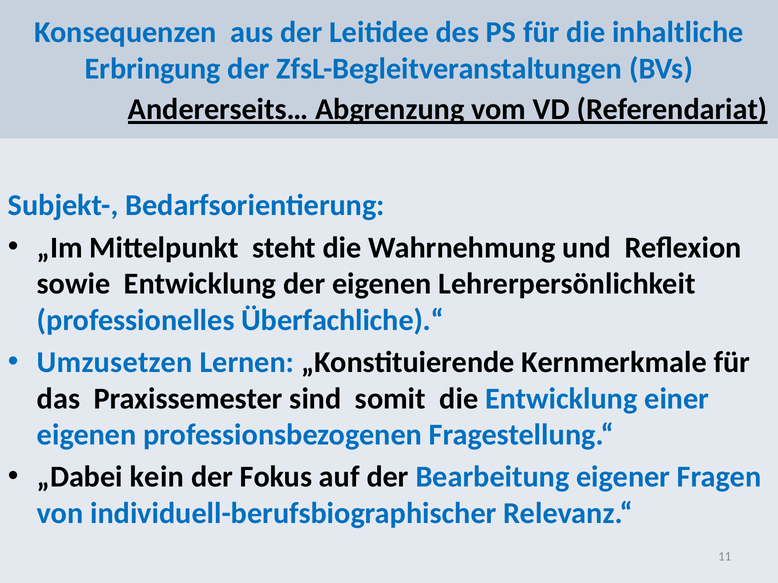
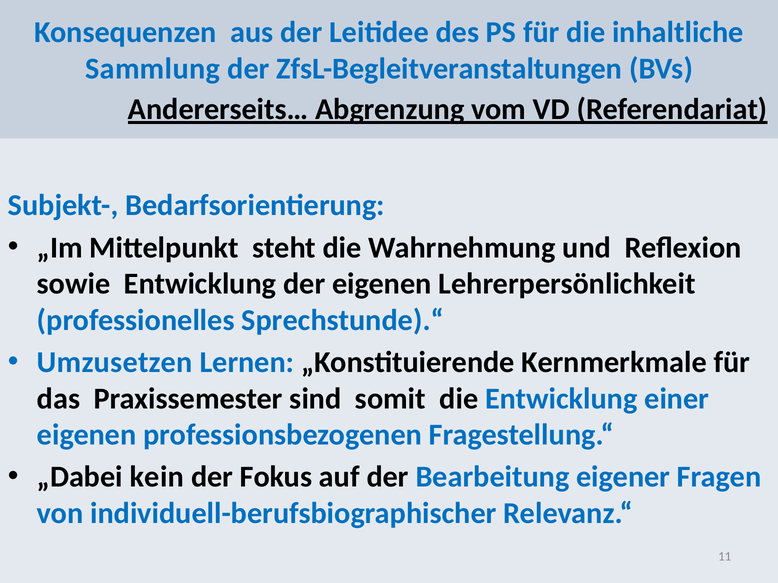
Erbringung: Erbringung -> Sammlung
Überfachliche).“: Überfachliche).“ -> Sprechstunde).“
